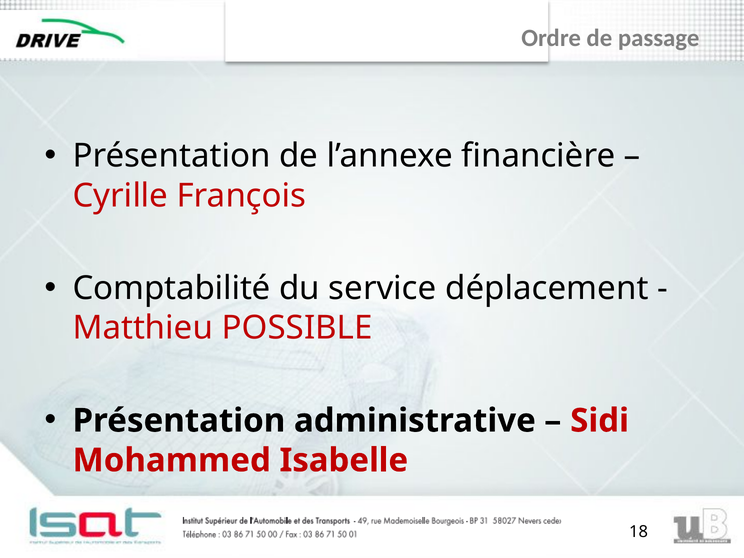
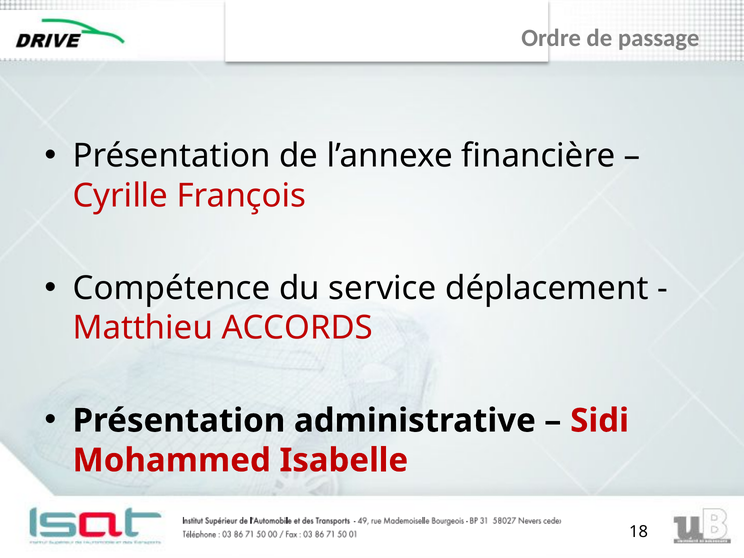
Comptabilité: Comptabilité -> Compétence
POSSIBLE: POSSIBLE -> ACCORDS
